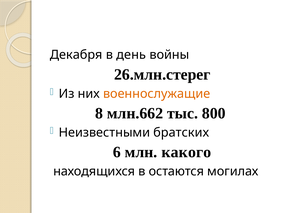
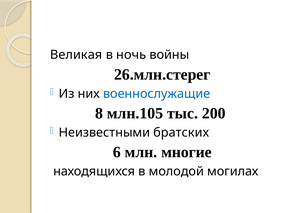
Декабря: Декабря -> Великая
день: день -> ночь
военнослужащие colour: orange -> blue
млн.662: млн.662 -> млн.105
800: 800 -> 200
какого: какого -> многие
остаются: остаются -> молодой
